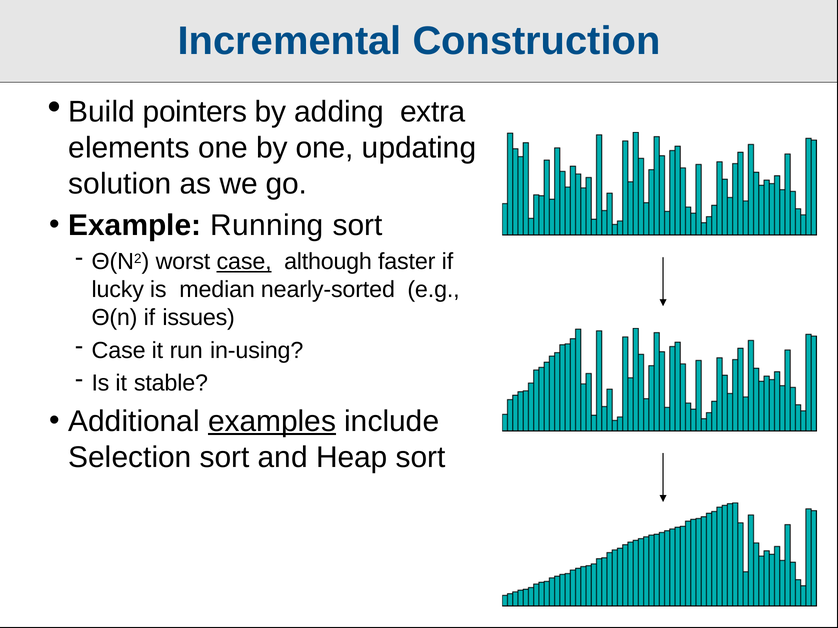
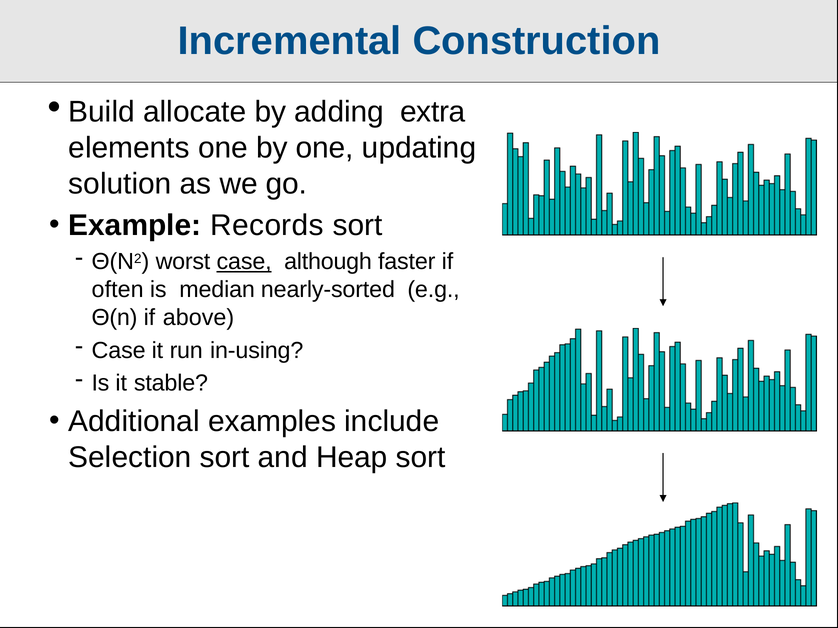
pointers: pointers -> allocate
Running: Running -> Records
lucky: lucky -> often
issues: issues -> above
examples underline: present -> none
